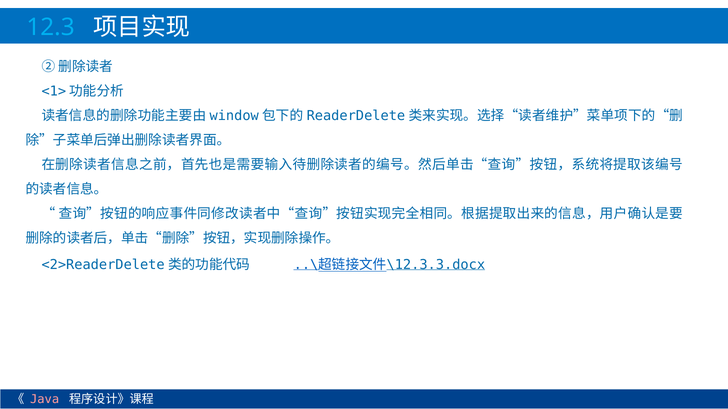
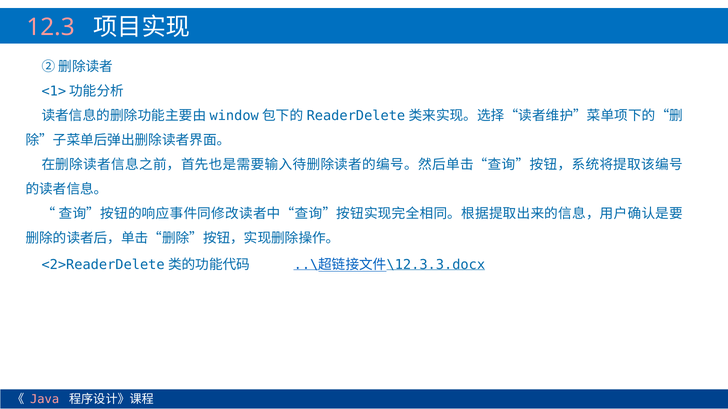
12.3 colour: light blue -> pink
